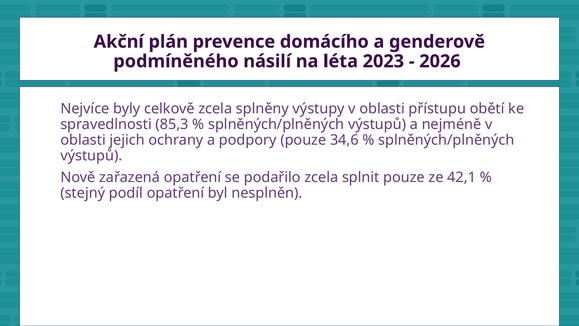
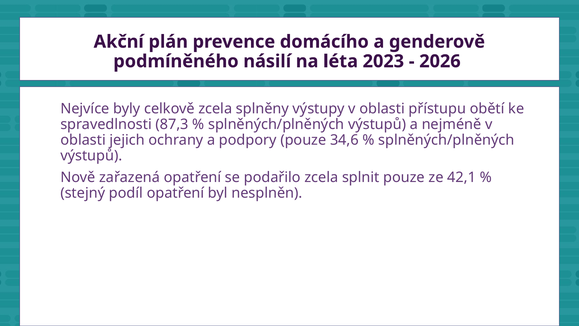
85,3: 85,3 -> 87,3
